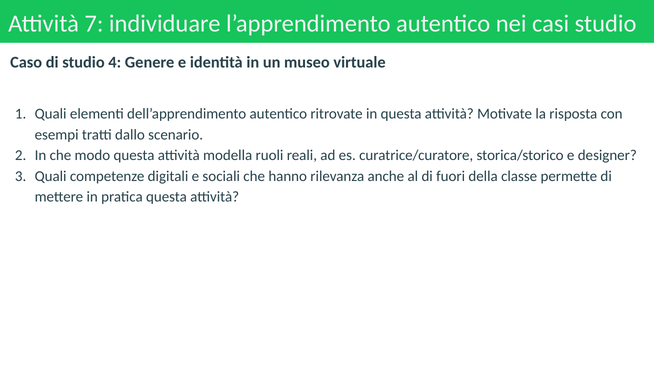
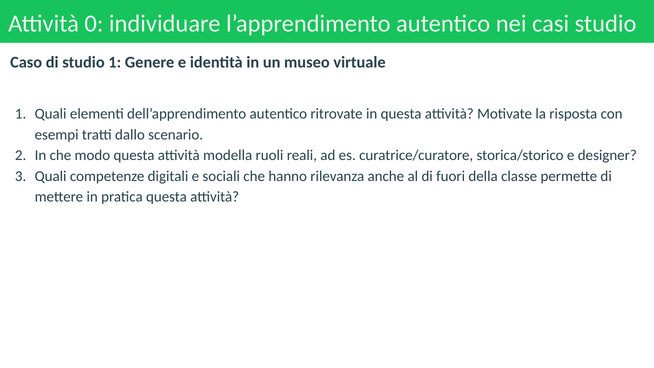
7: 7 -> 0
studio 4: 4 -> 1
